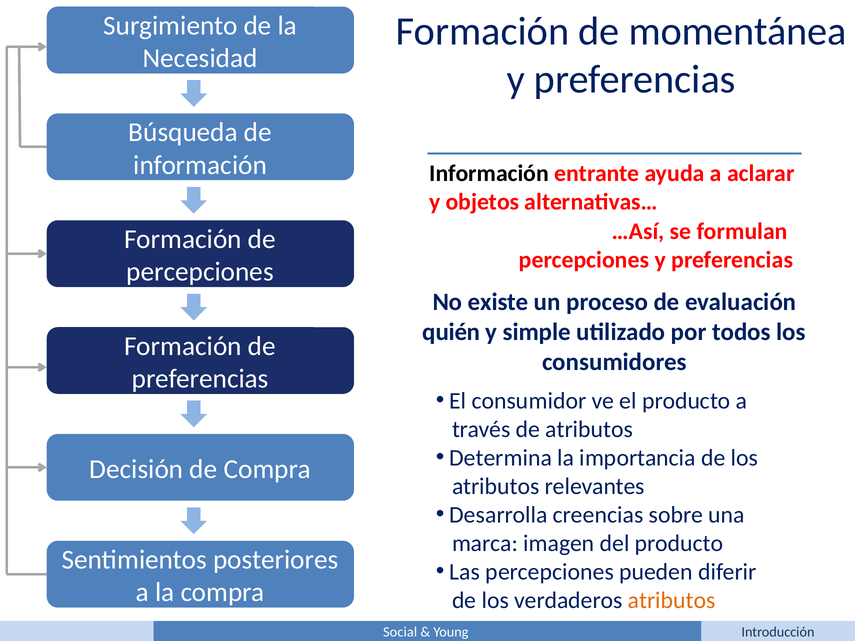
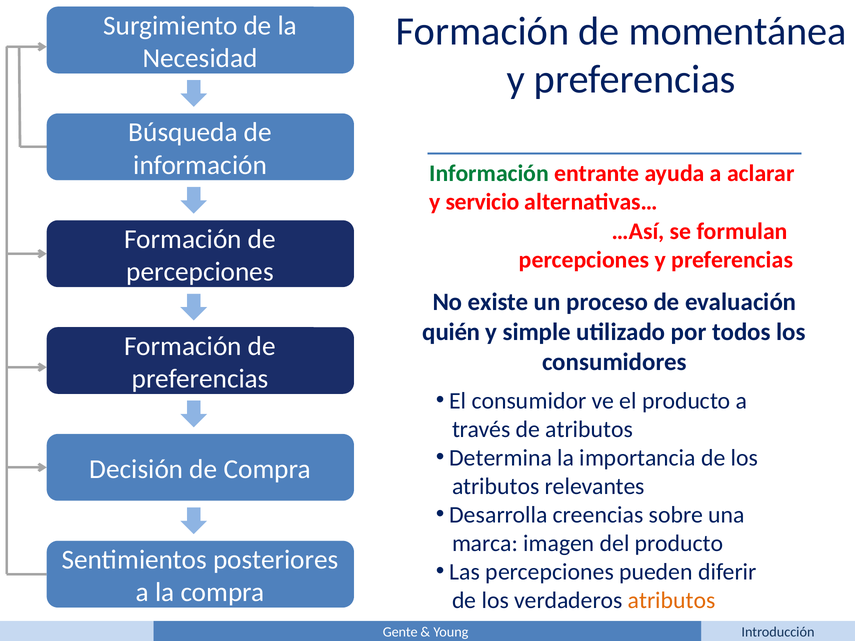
Información at (489, 173) colour: black -> green
objetos: objetos -> servicio
Social: Social -> Gente
